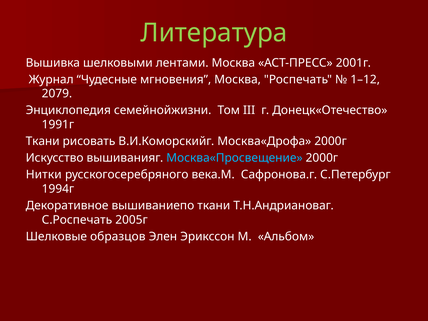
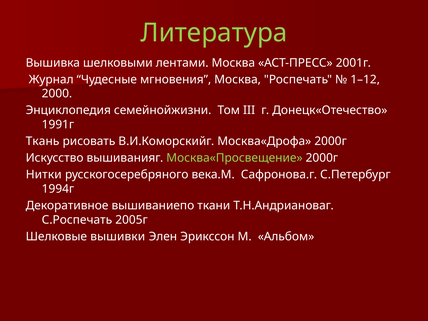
2079: 2079 -> 2000
Ткани at (43, 141): Ткани -> Ткань
Москва«Просвещение colour: light blue -> light green
образцов: образцов -> вышивки
